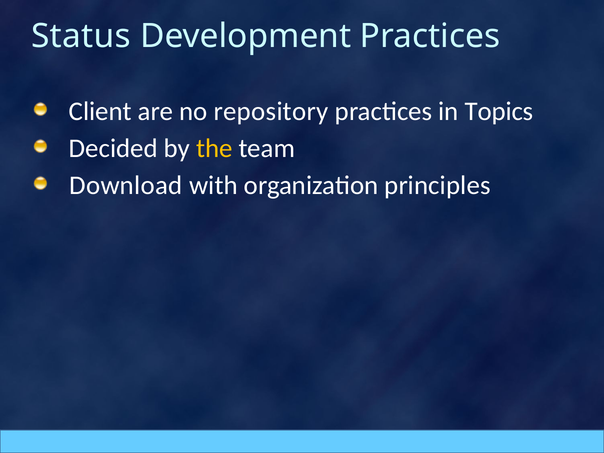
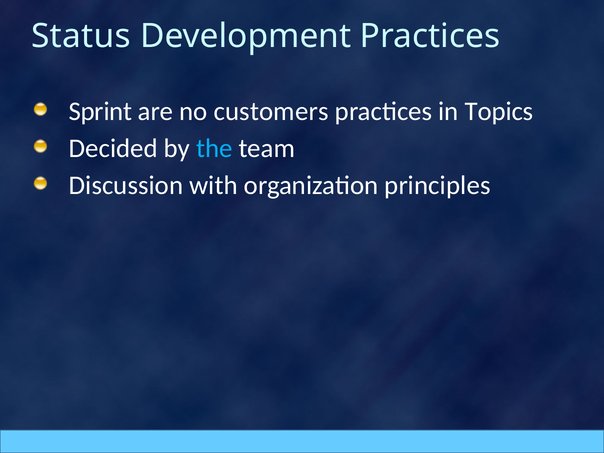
Client: Client -> Sprint
repository: repository -> customers
the colour: yellow -> light blue
Download: Download -> Discussion
